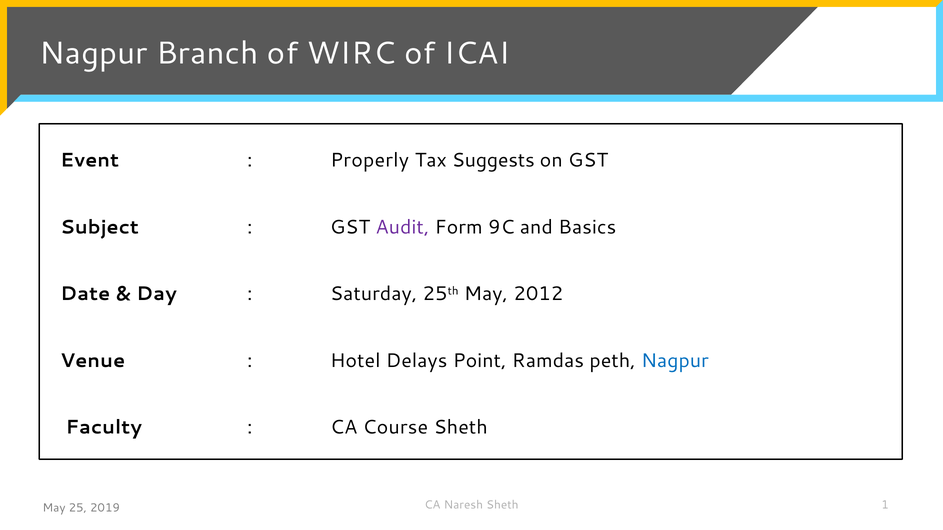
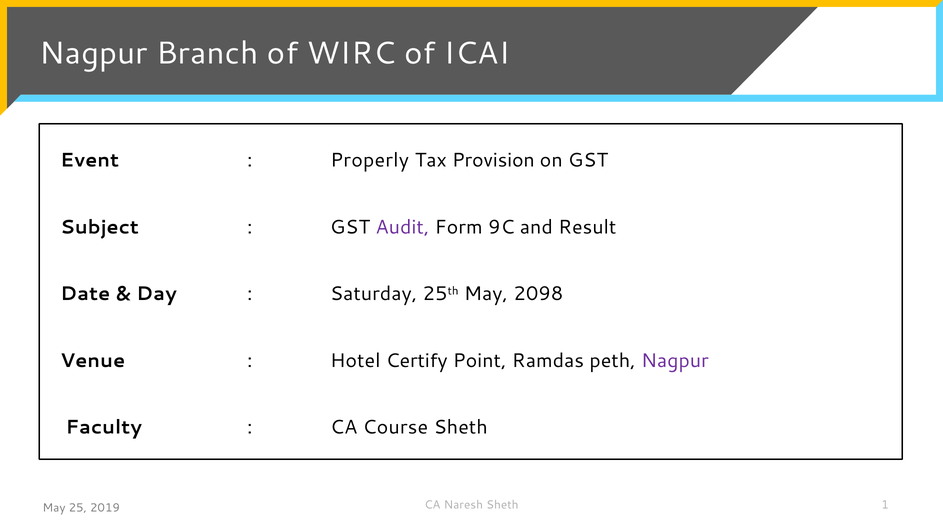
Suggests: Suggests -> Provision
Basics: Basics -> Result
2012: 2012 -> 2098
Delays: Delays -> Certify
Nagpur at (675, 361) colour: blue -> purple
